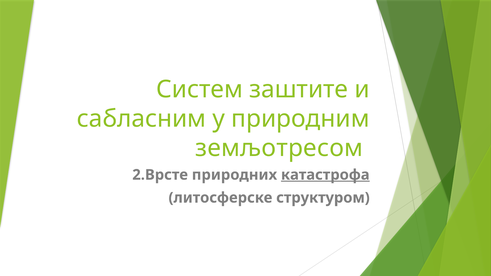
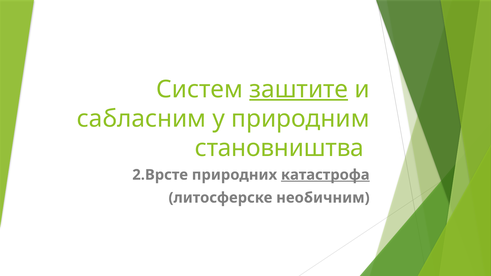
заштите underline: none -> present
земљотресом: земљотресом -> становништва
структуром: структуром -> необичним
